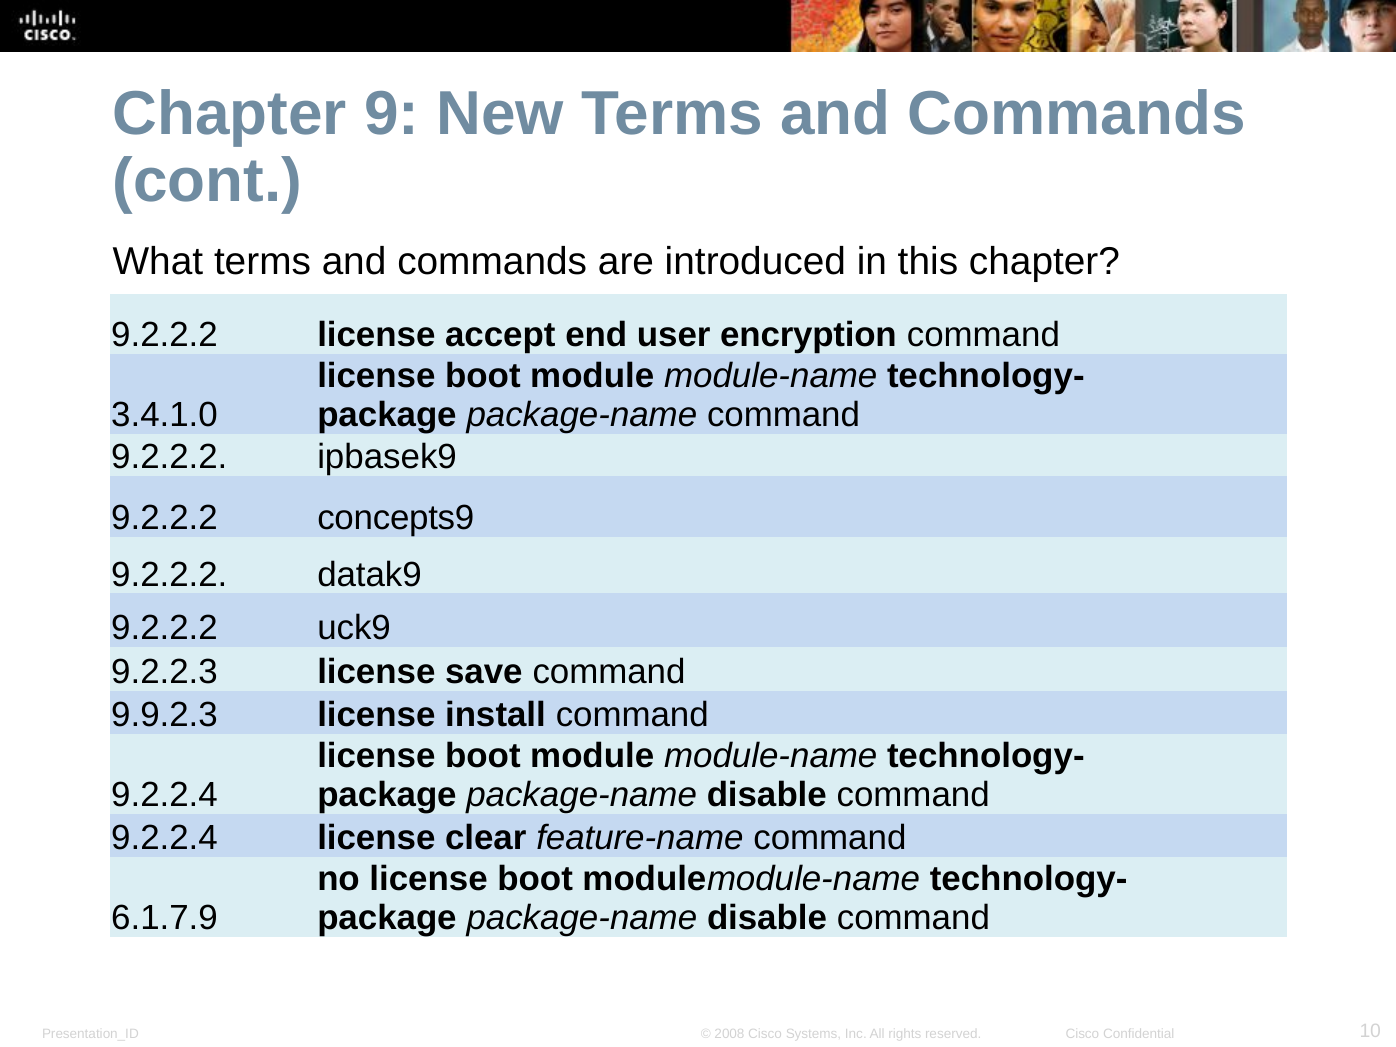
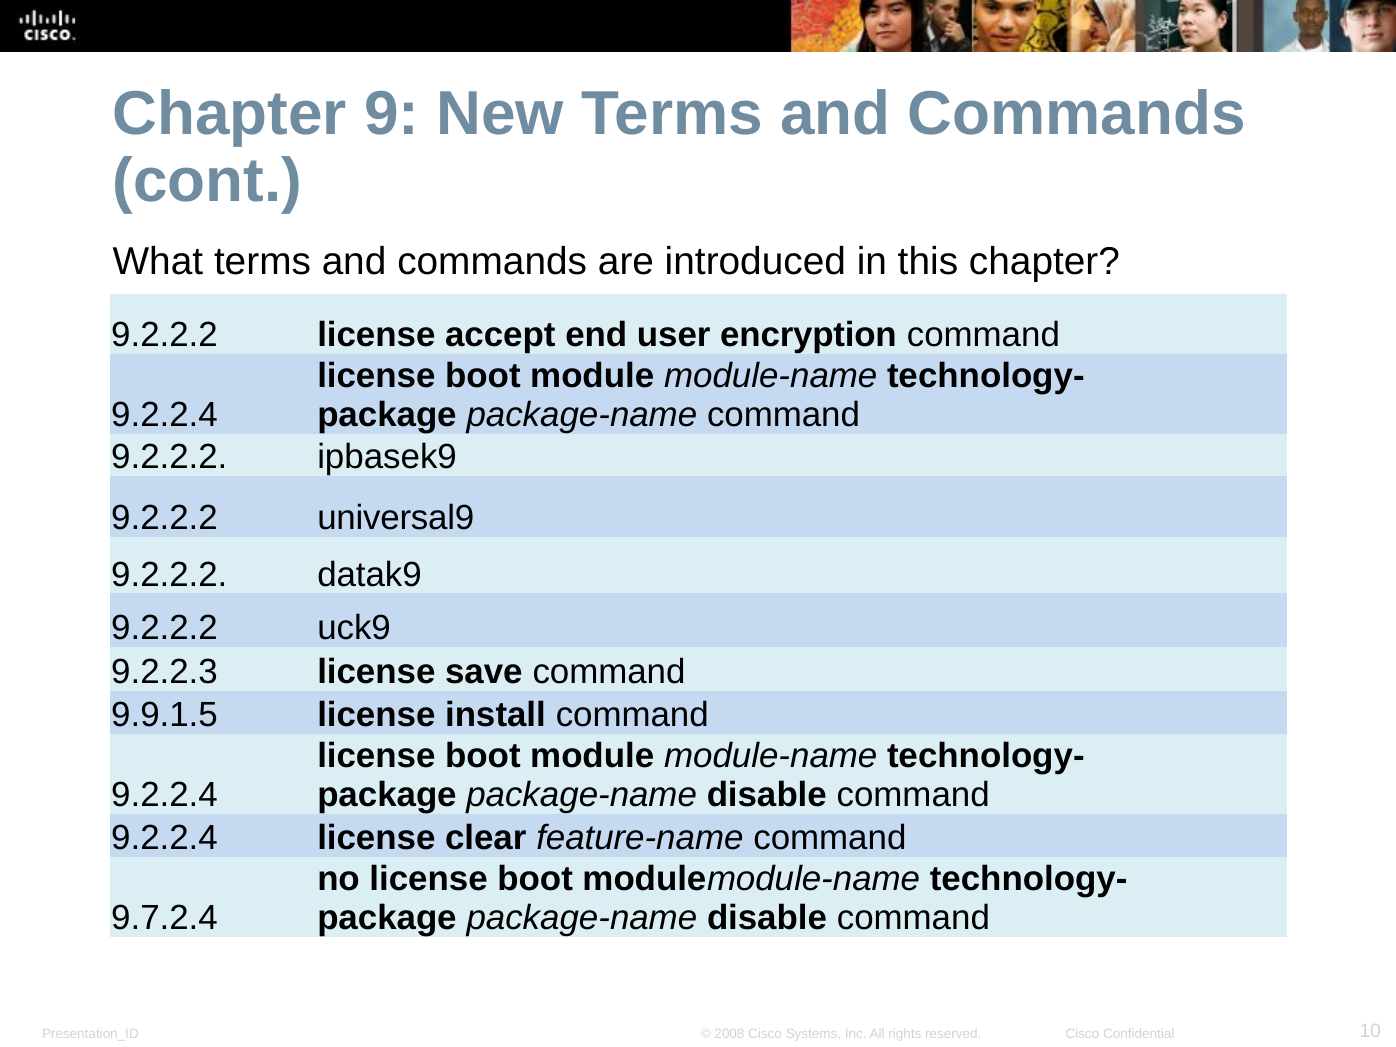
3.4.1.0 at (165, 415): 3.4.1.0 -> 9.2.2.4
concepts9: concepts9 -> universal9
9.9.2.3: 9.9.2.3 -> 9.9.1.5
6.1.7.9: 6.1.7.9 -> 9.7.2.4
